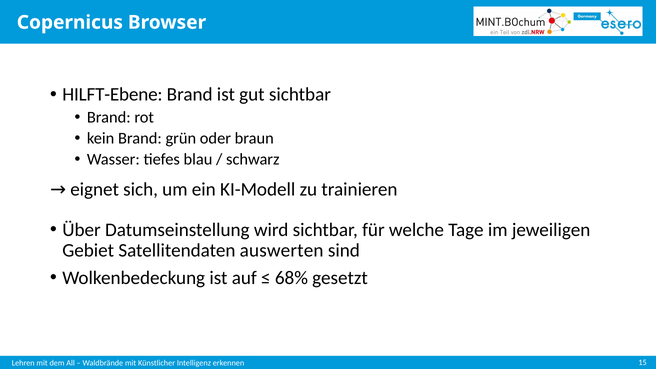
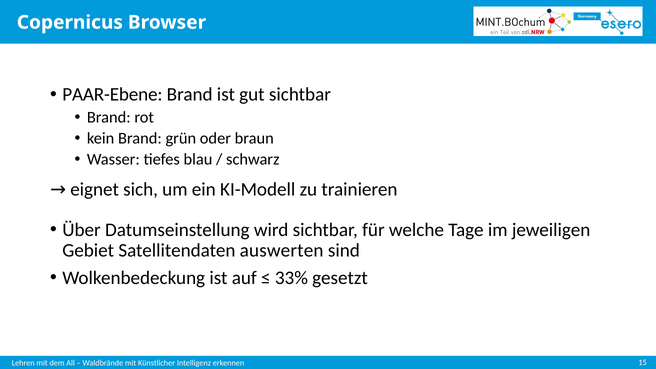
HILFT-Ebene: HILFT-Ebene -> PAAR-Ebene
68%: 68% -> 33%
